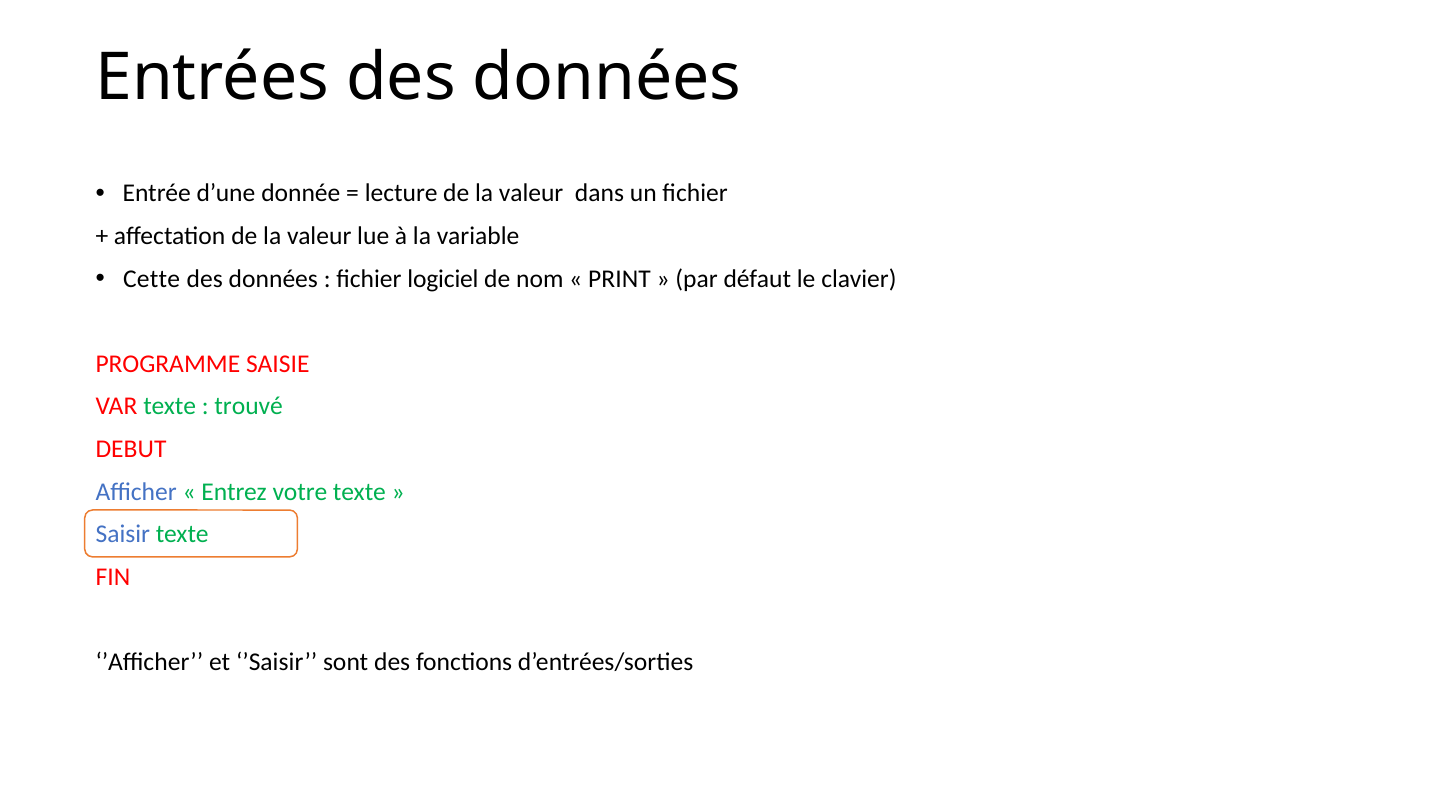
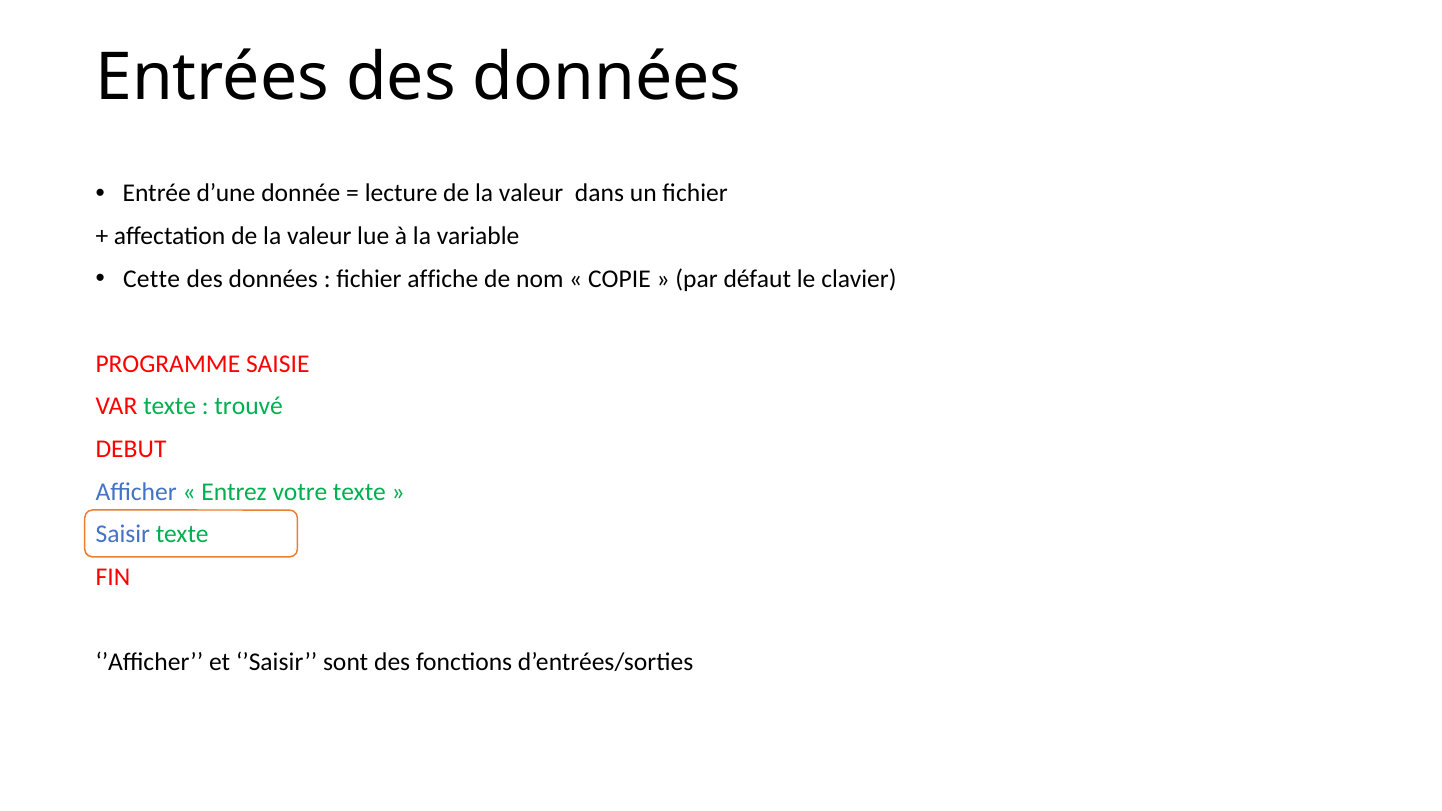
logiciel: logiciel -> affiche
PRINT: PRINT -> COPIE
